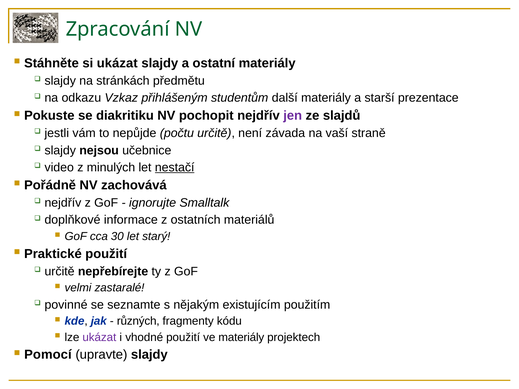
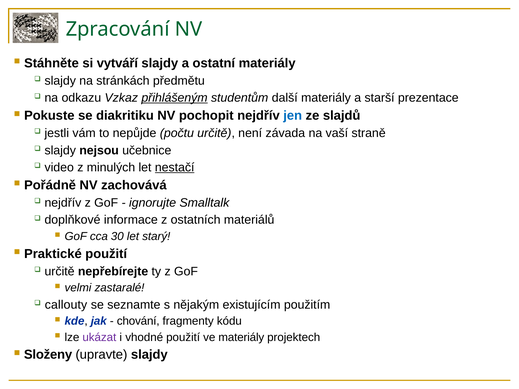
si ukázat: ukázat -> vytváří
přihlášeným underline: none -> present
jen colour: purple -> blue
povinné: povinné -> callouty
různých: různých -> chování
Pomocí: Pomocí -> Složeny
